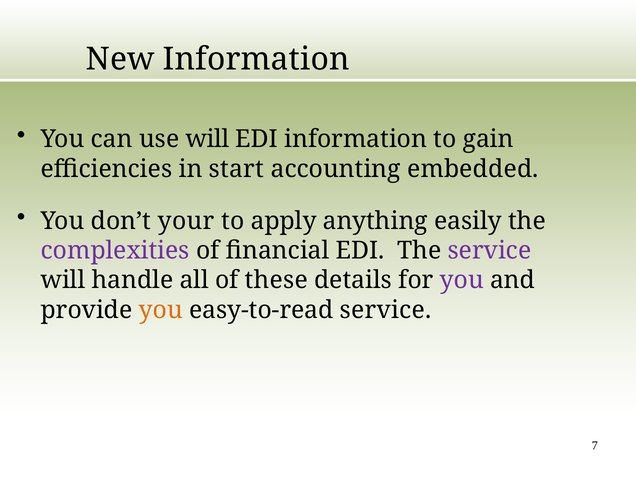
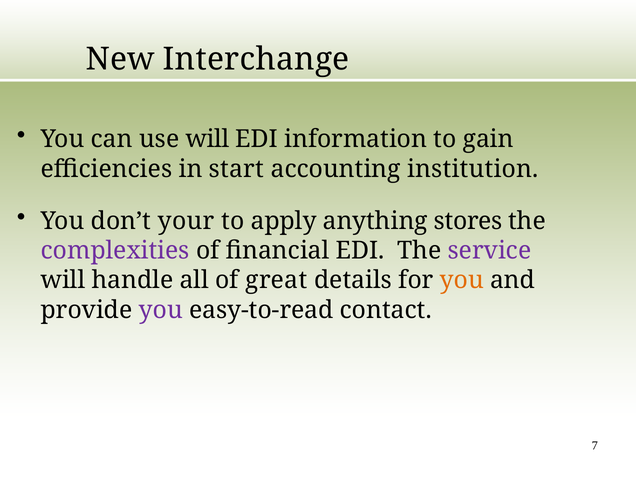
New Information: Information -> Interchange
embedded: embedded -> institution
easily: easily -> stores
these: these -> great
you at (462, 280) colour: purple -> orange
you at (161, 310) colour: orange -> purple
easy-to-read service: service -> contact
